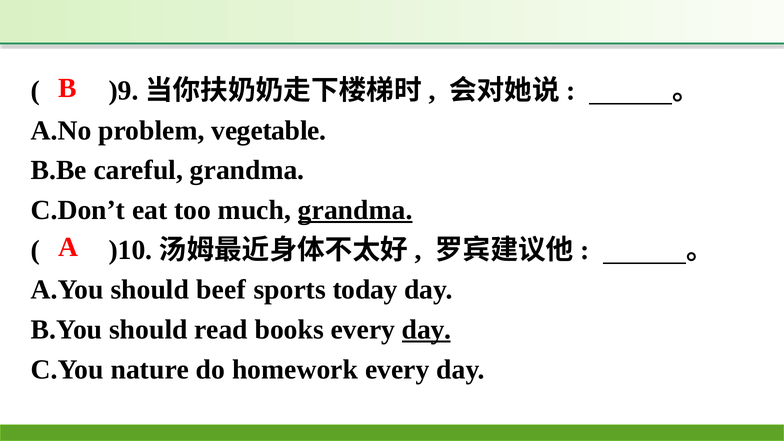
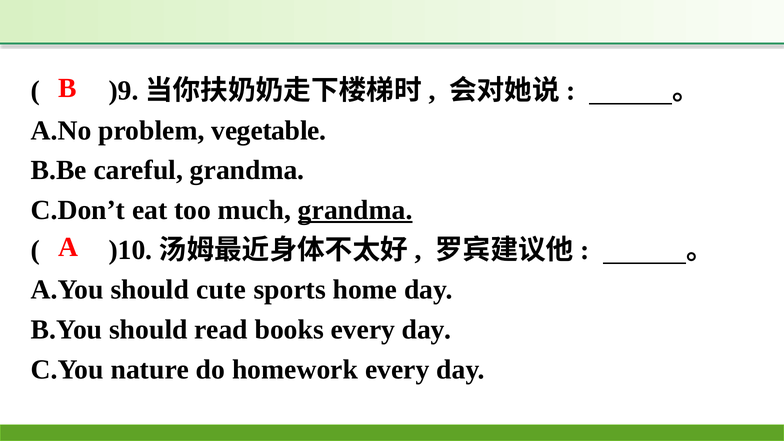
beef: beef -> cute
today: today -> home
day at (427, 330) underline: present -> none
